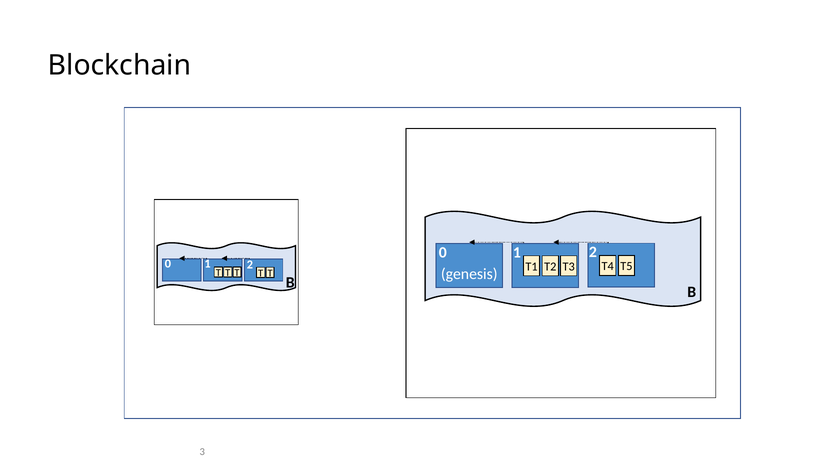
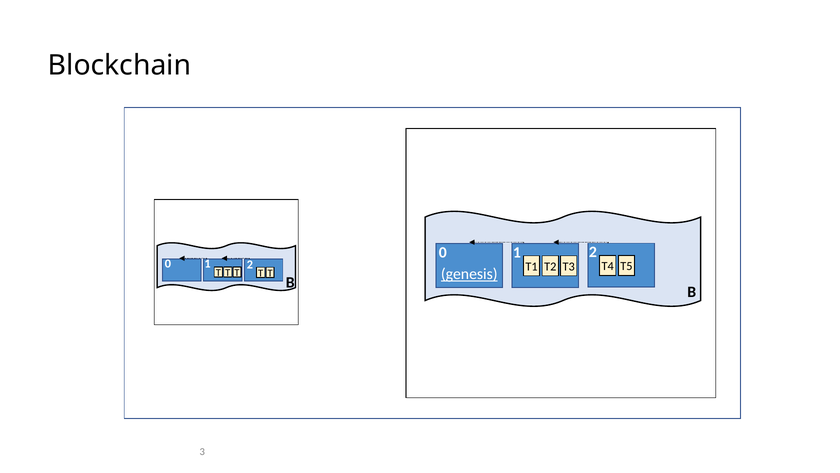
genesis underline: none -> present
